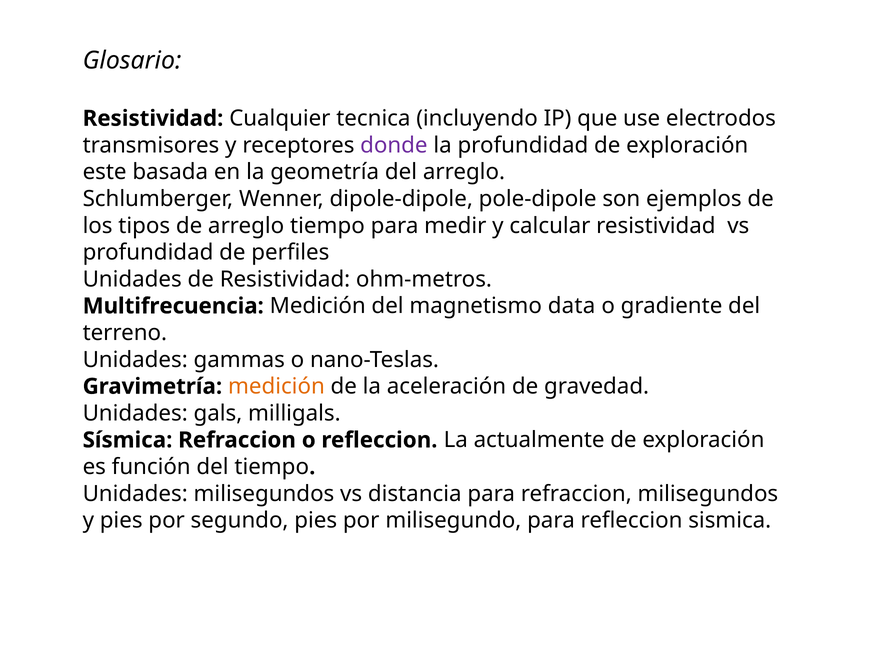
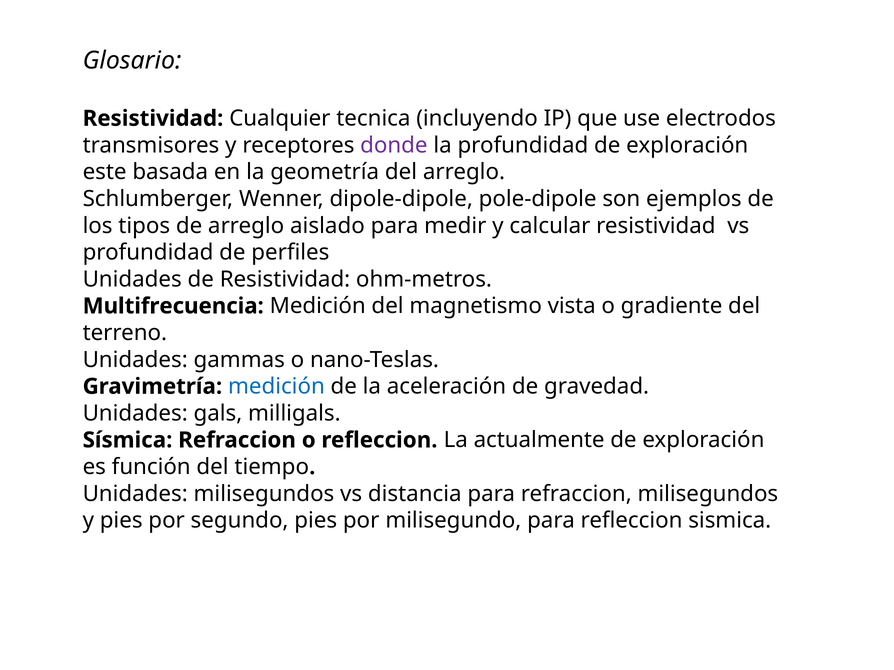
arreglo tiempo: tiempo -> aislado
data: data -> vista
medición at (276, 387) colour: orange -> blue
